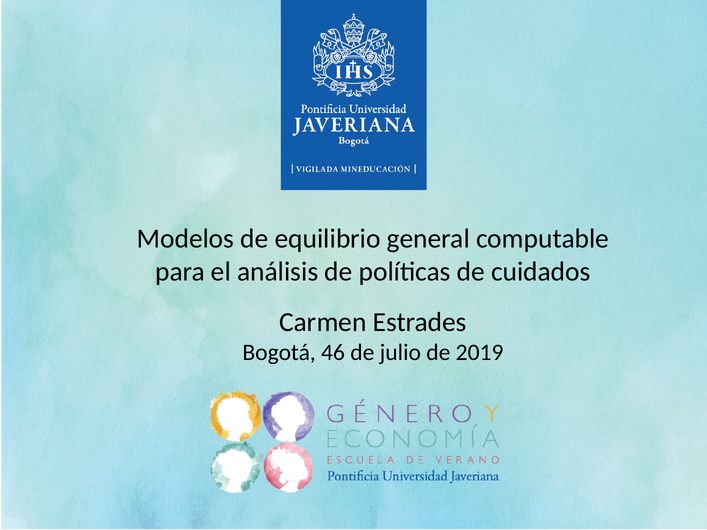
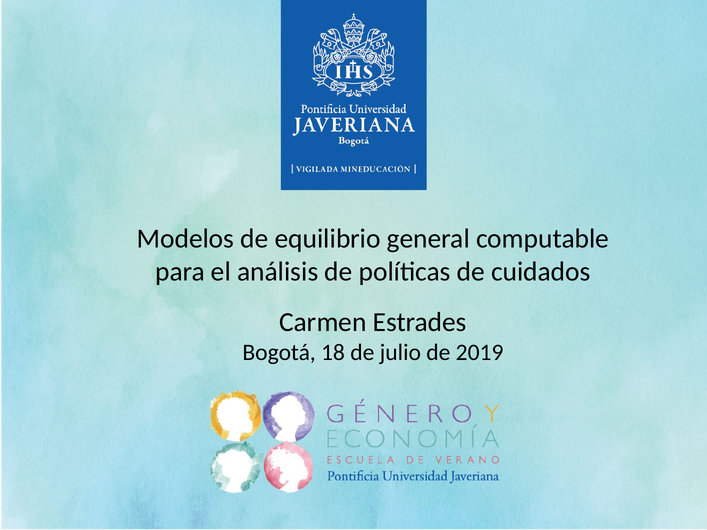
46: 46 -> 18
